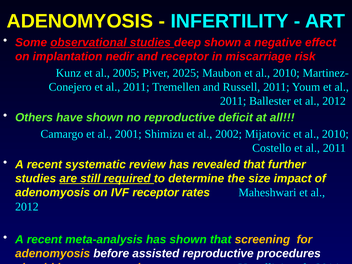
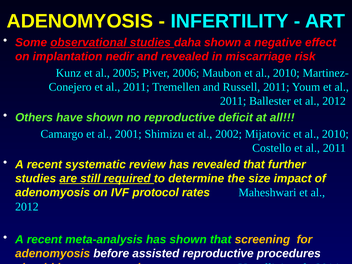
deep: deep -> daha
and receptor: receptor -> revealed
2025: 2025 -> 2006
IVF receptor: receptor -> protocol
